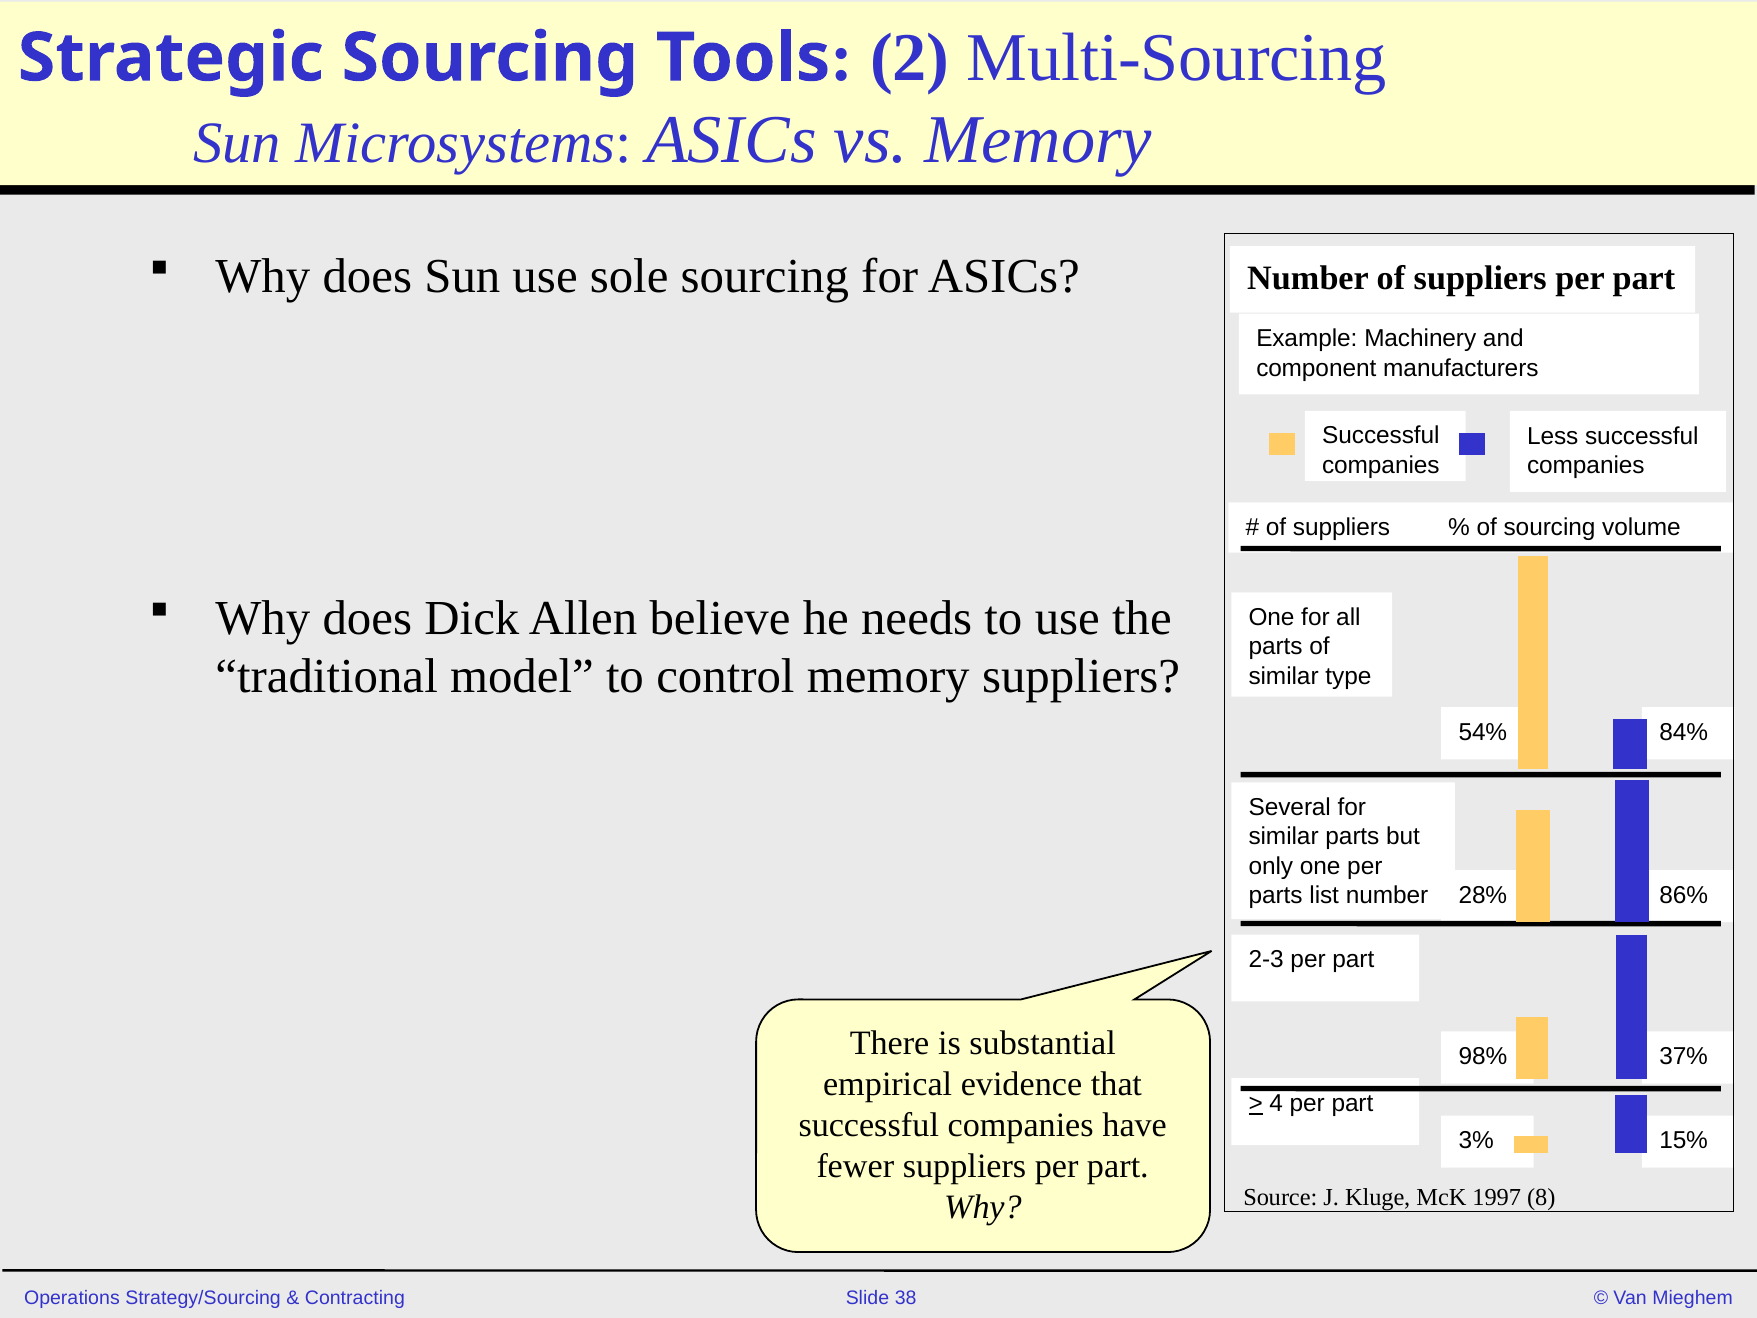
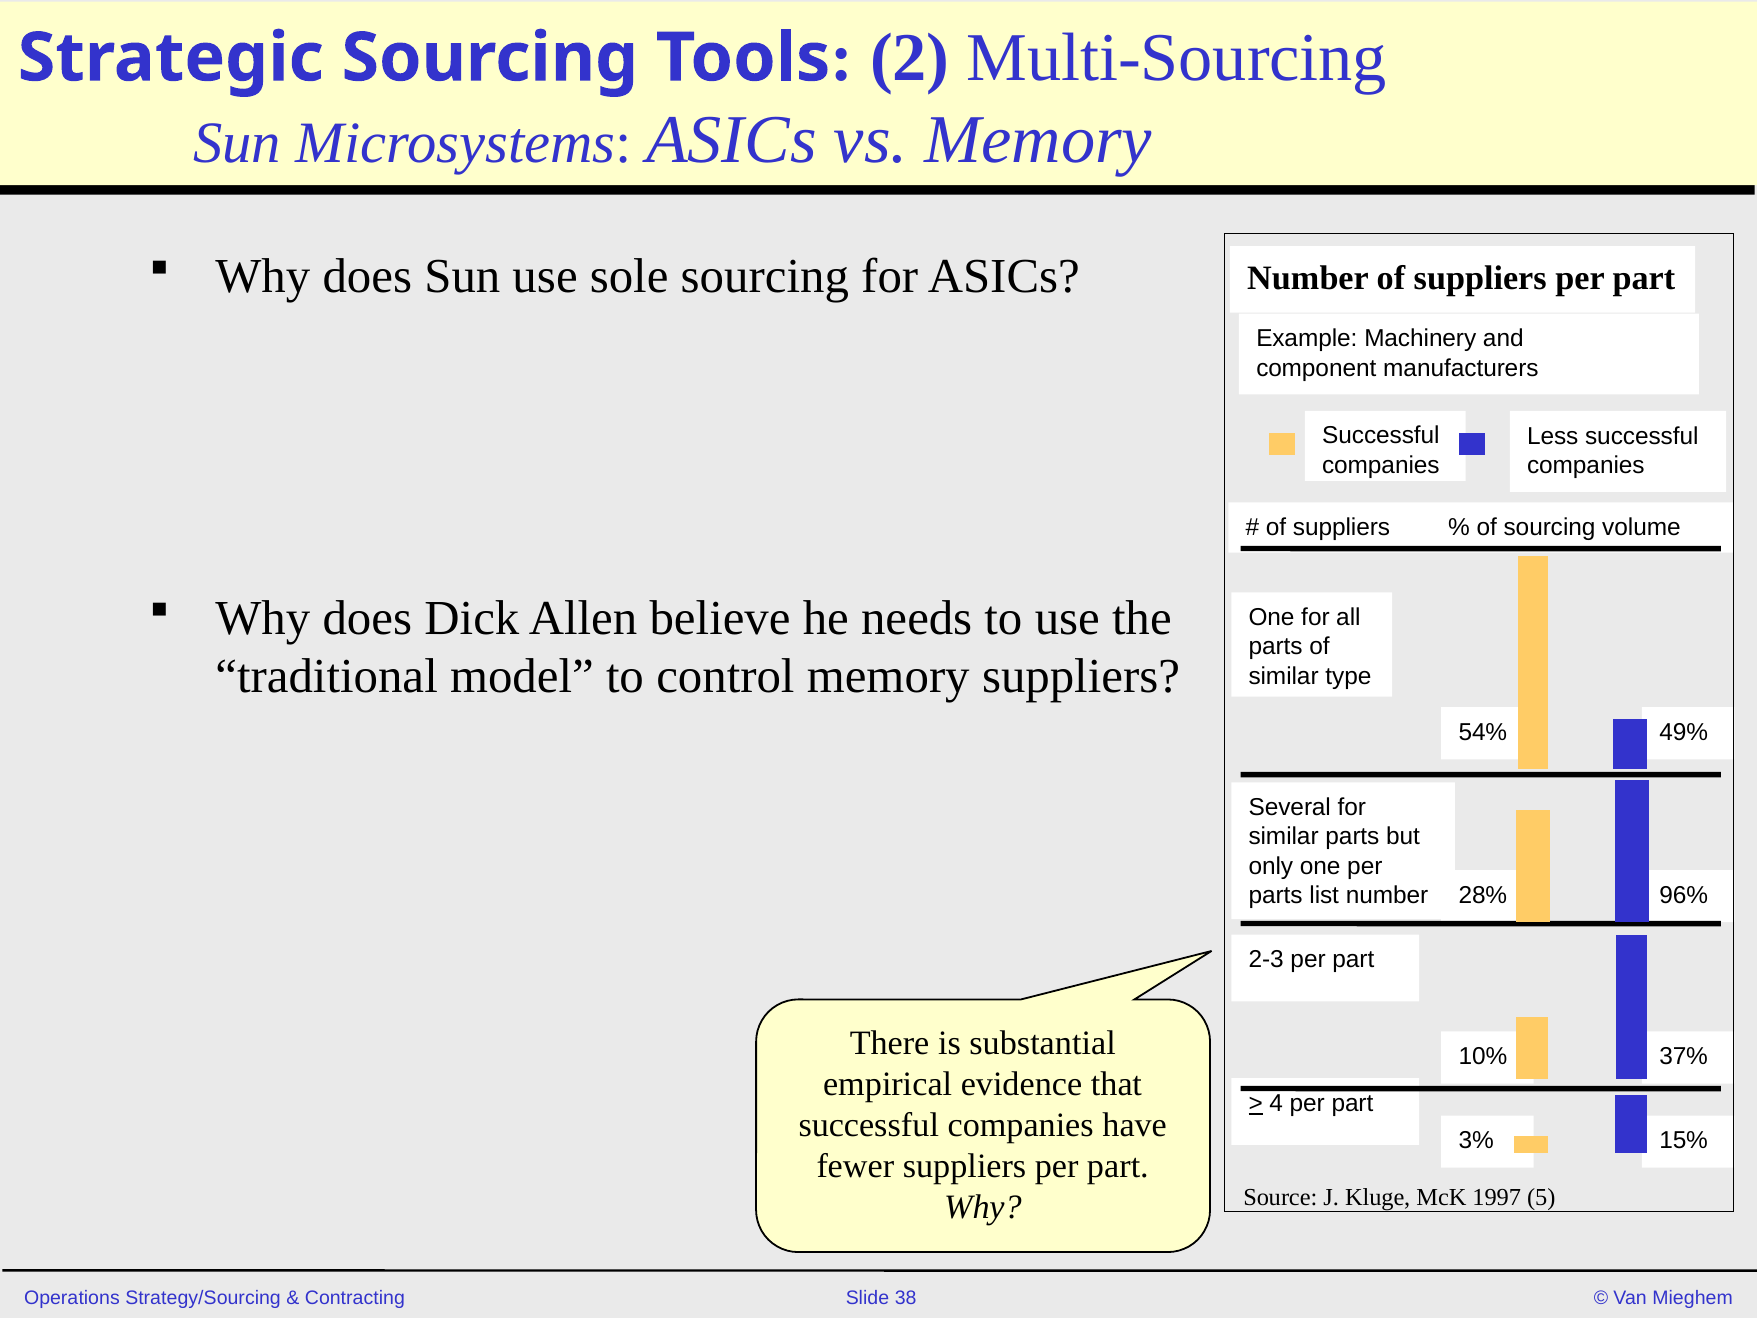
84%: 84% -> 49%
86%: 86% -> 96%
98%: 98% -> 10%
8: 8 -> 5
